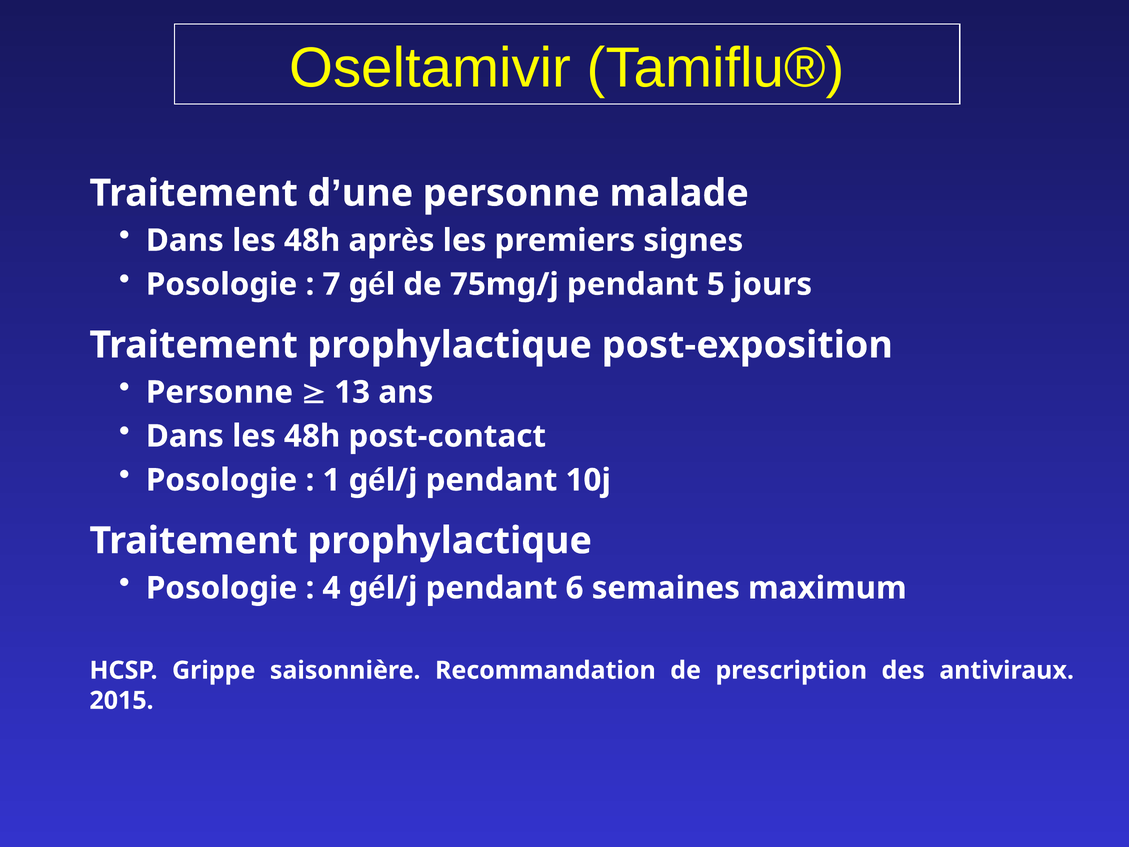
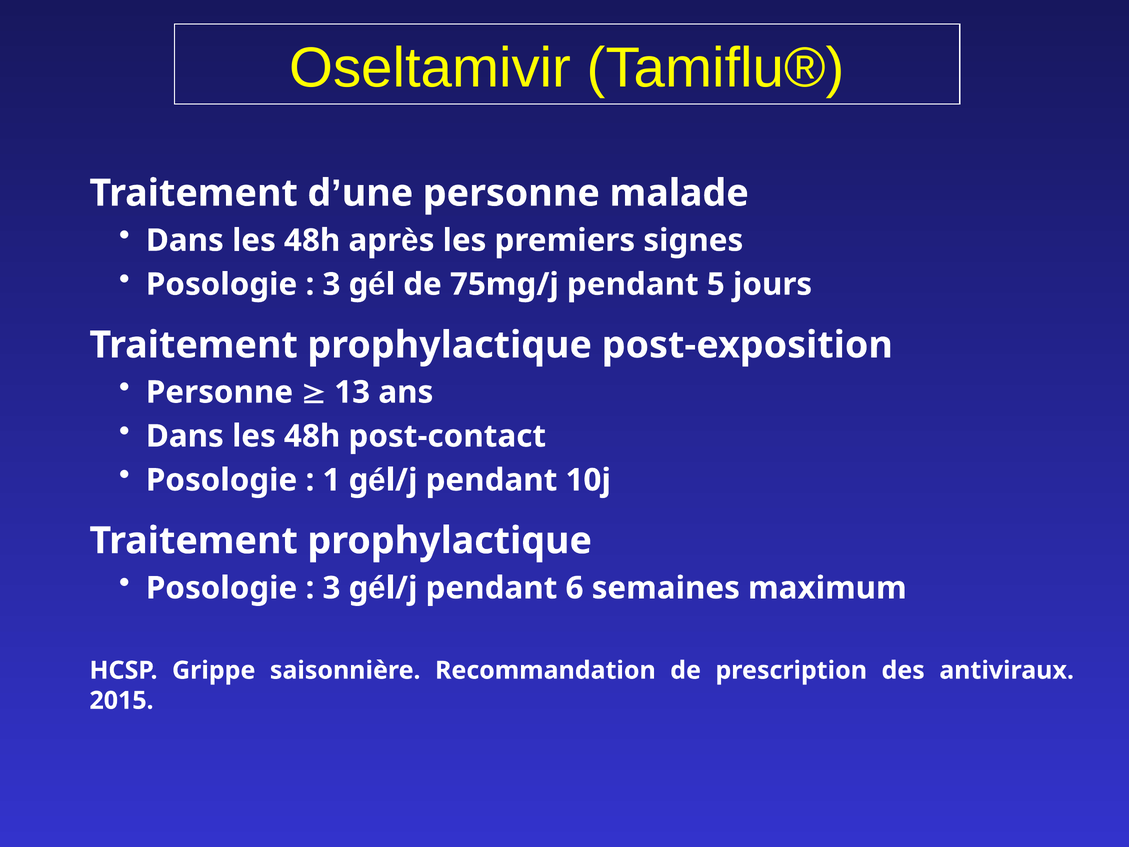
7 at (331, 284): 7 -> 3
4 at (331, 588): 4 -> 3
